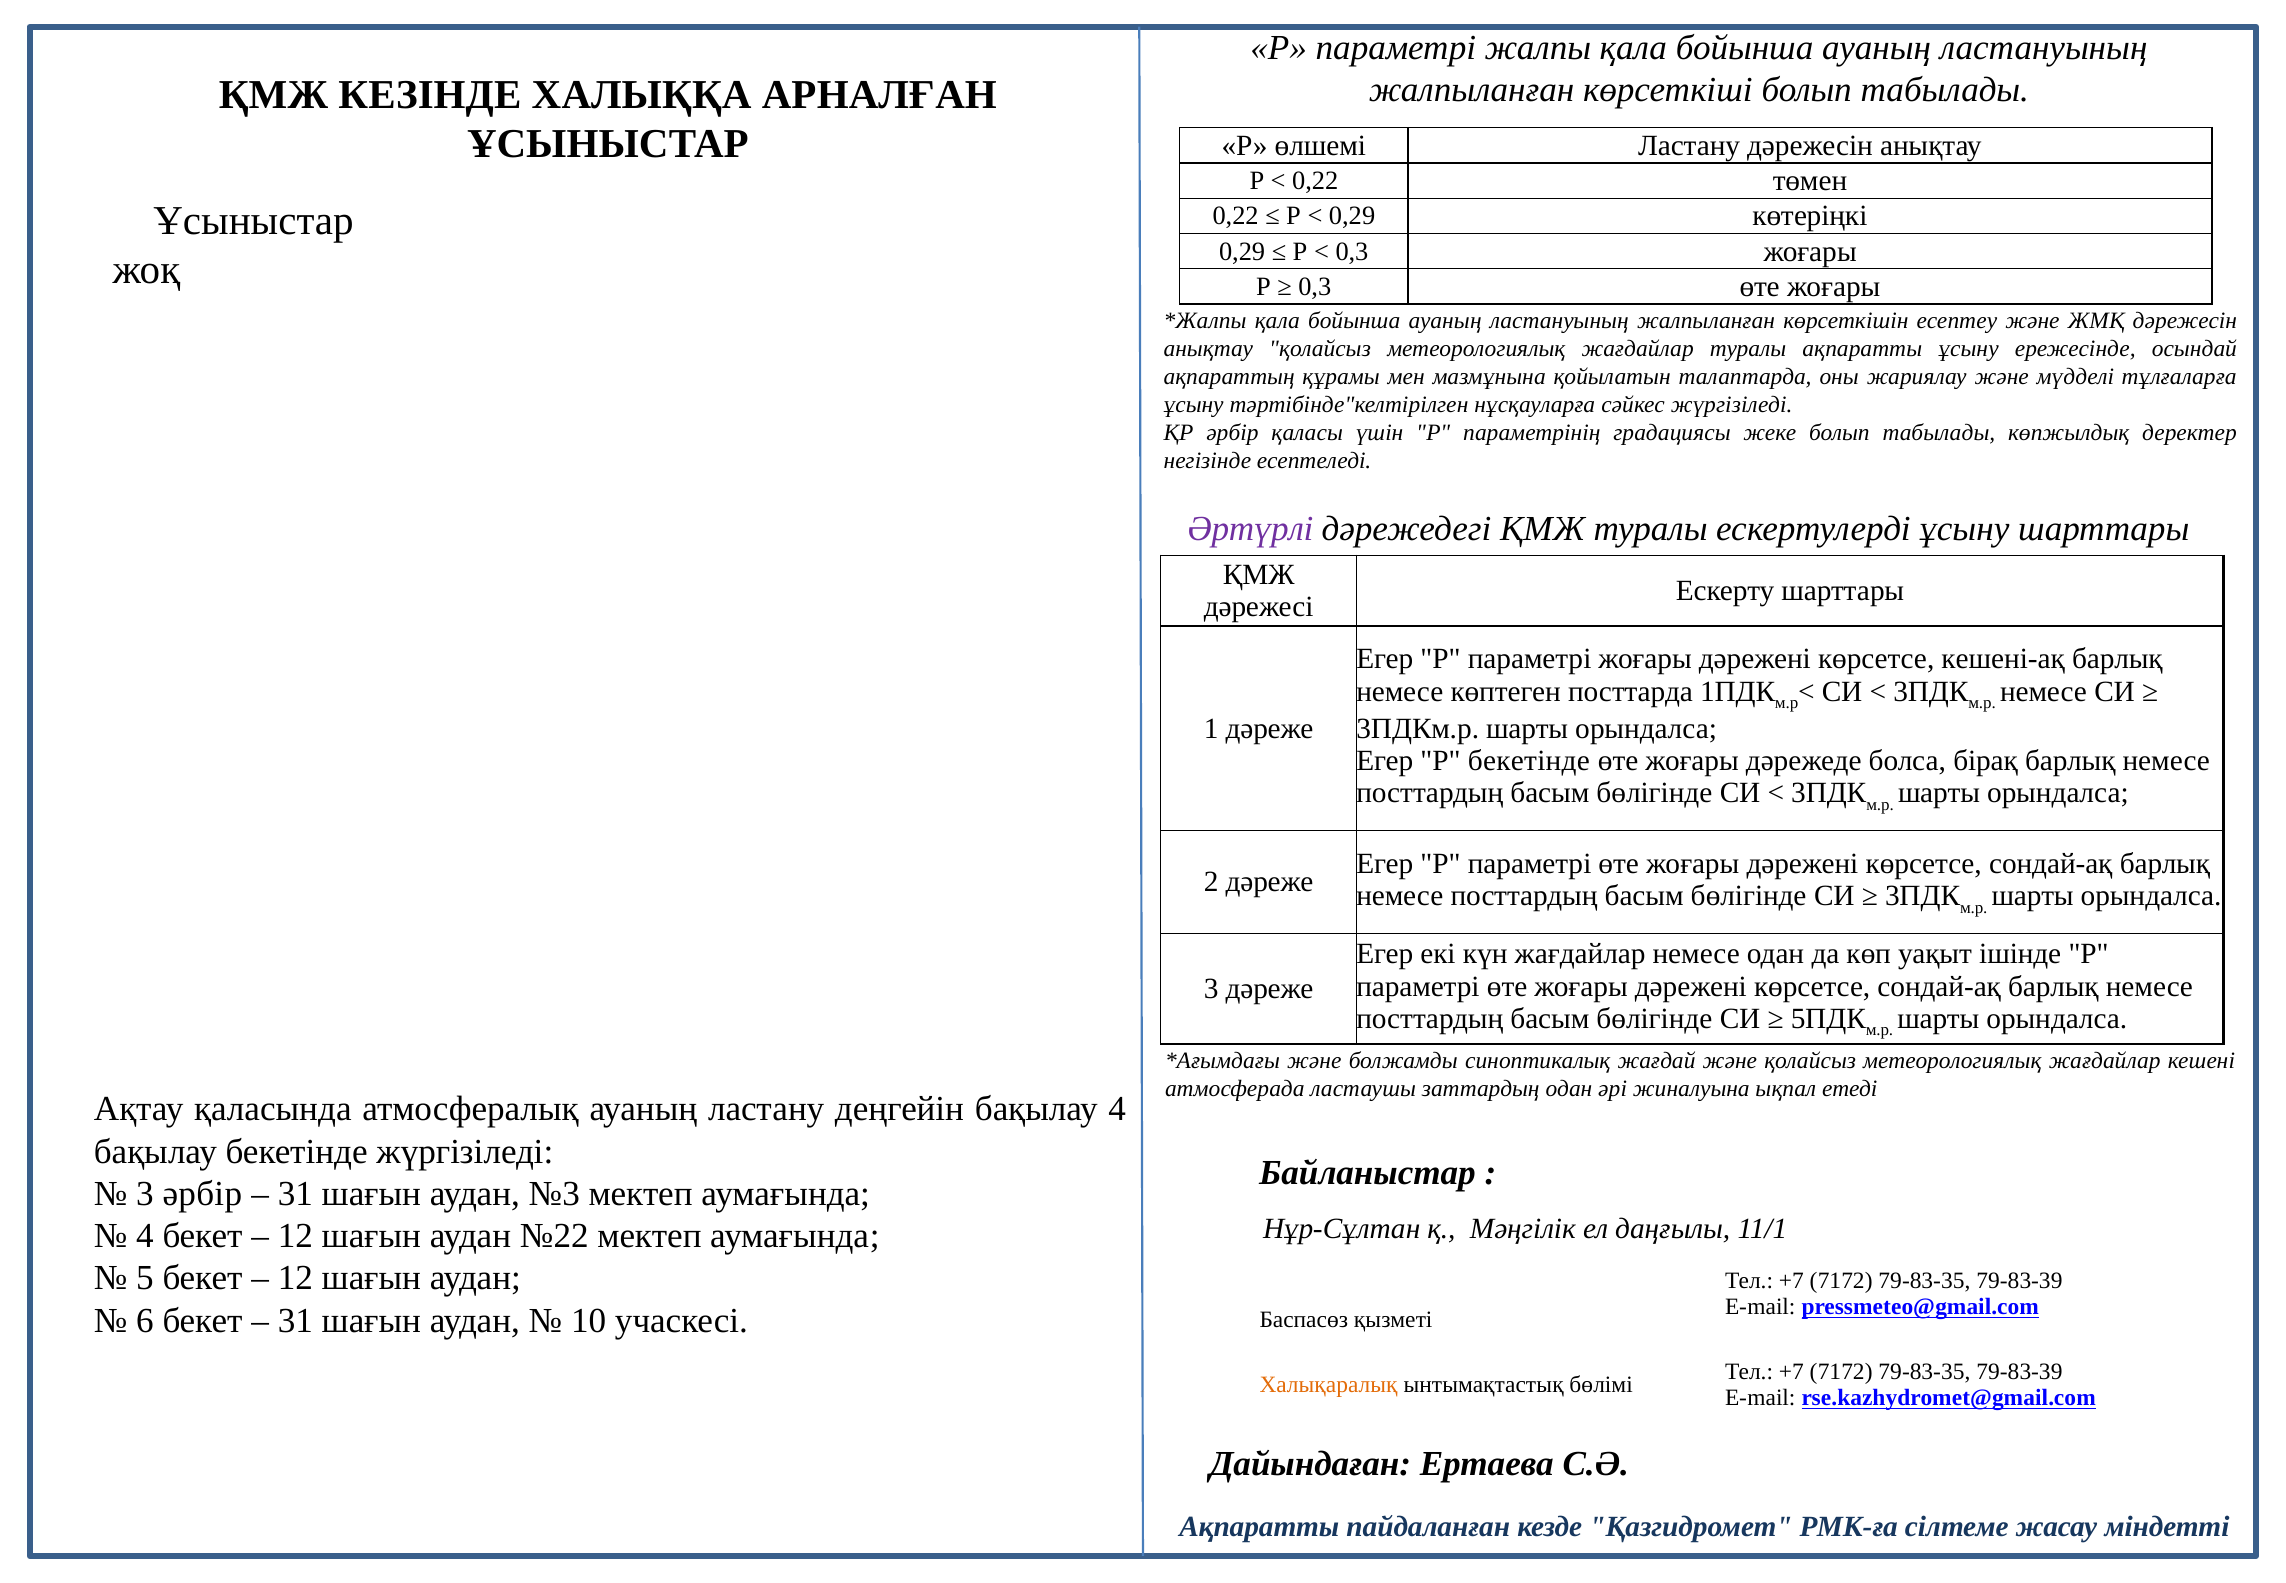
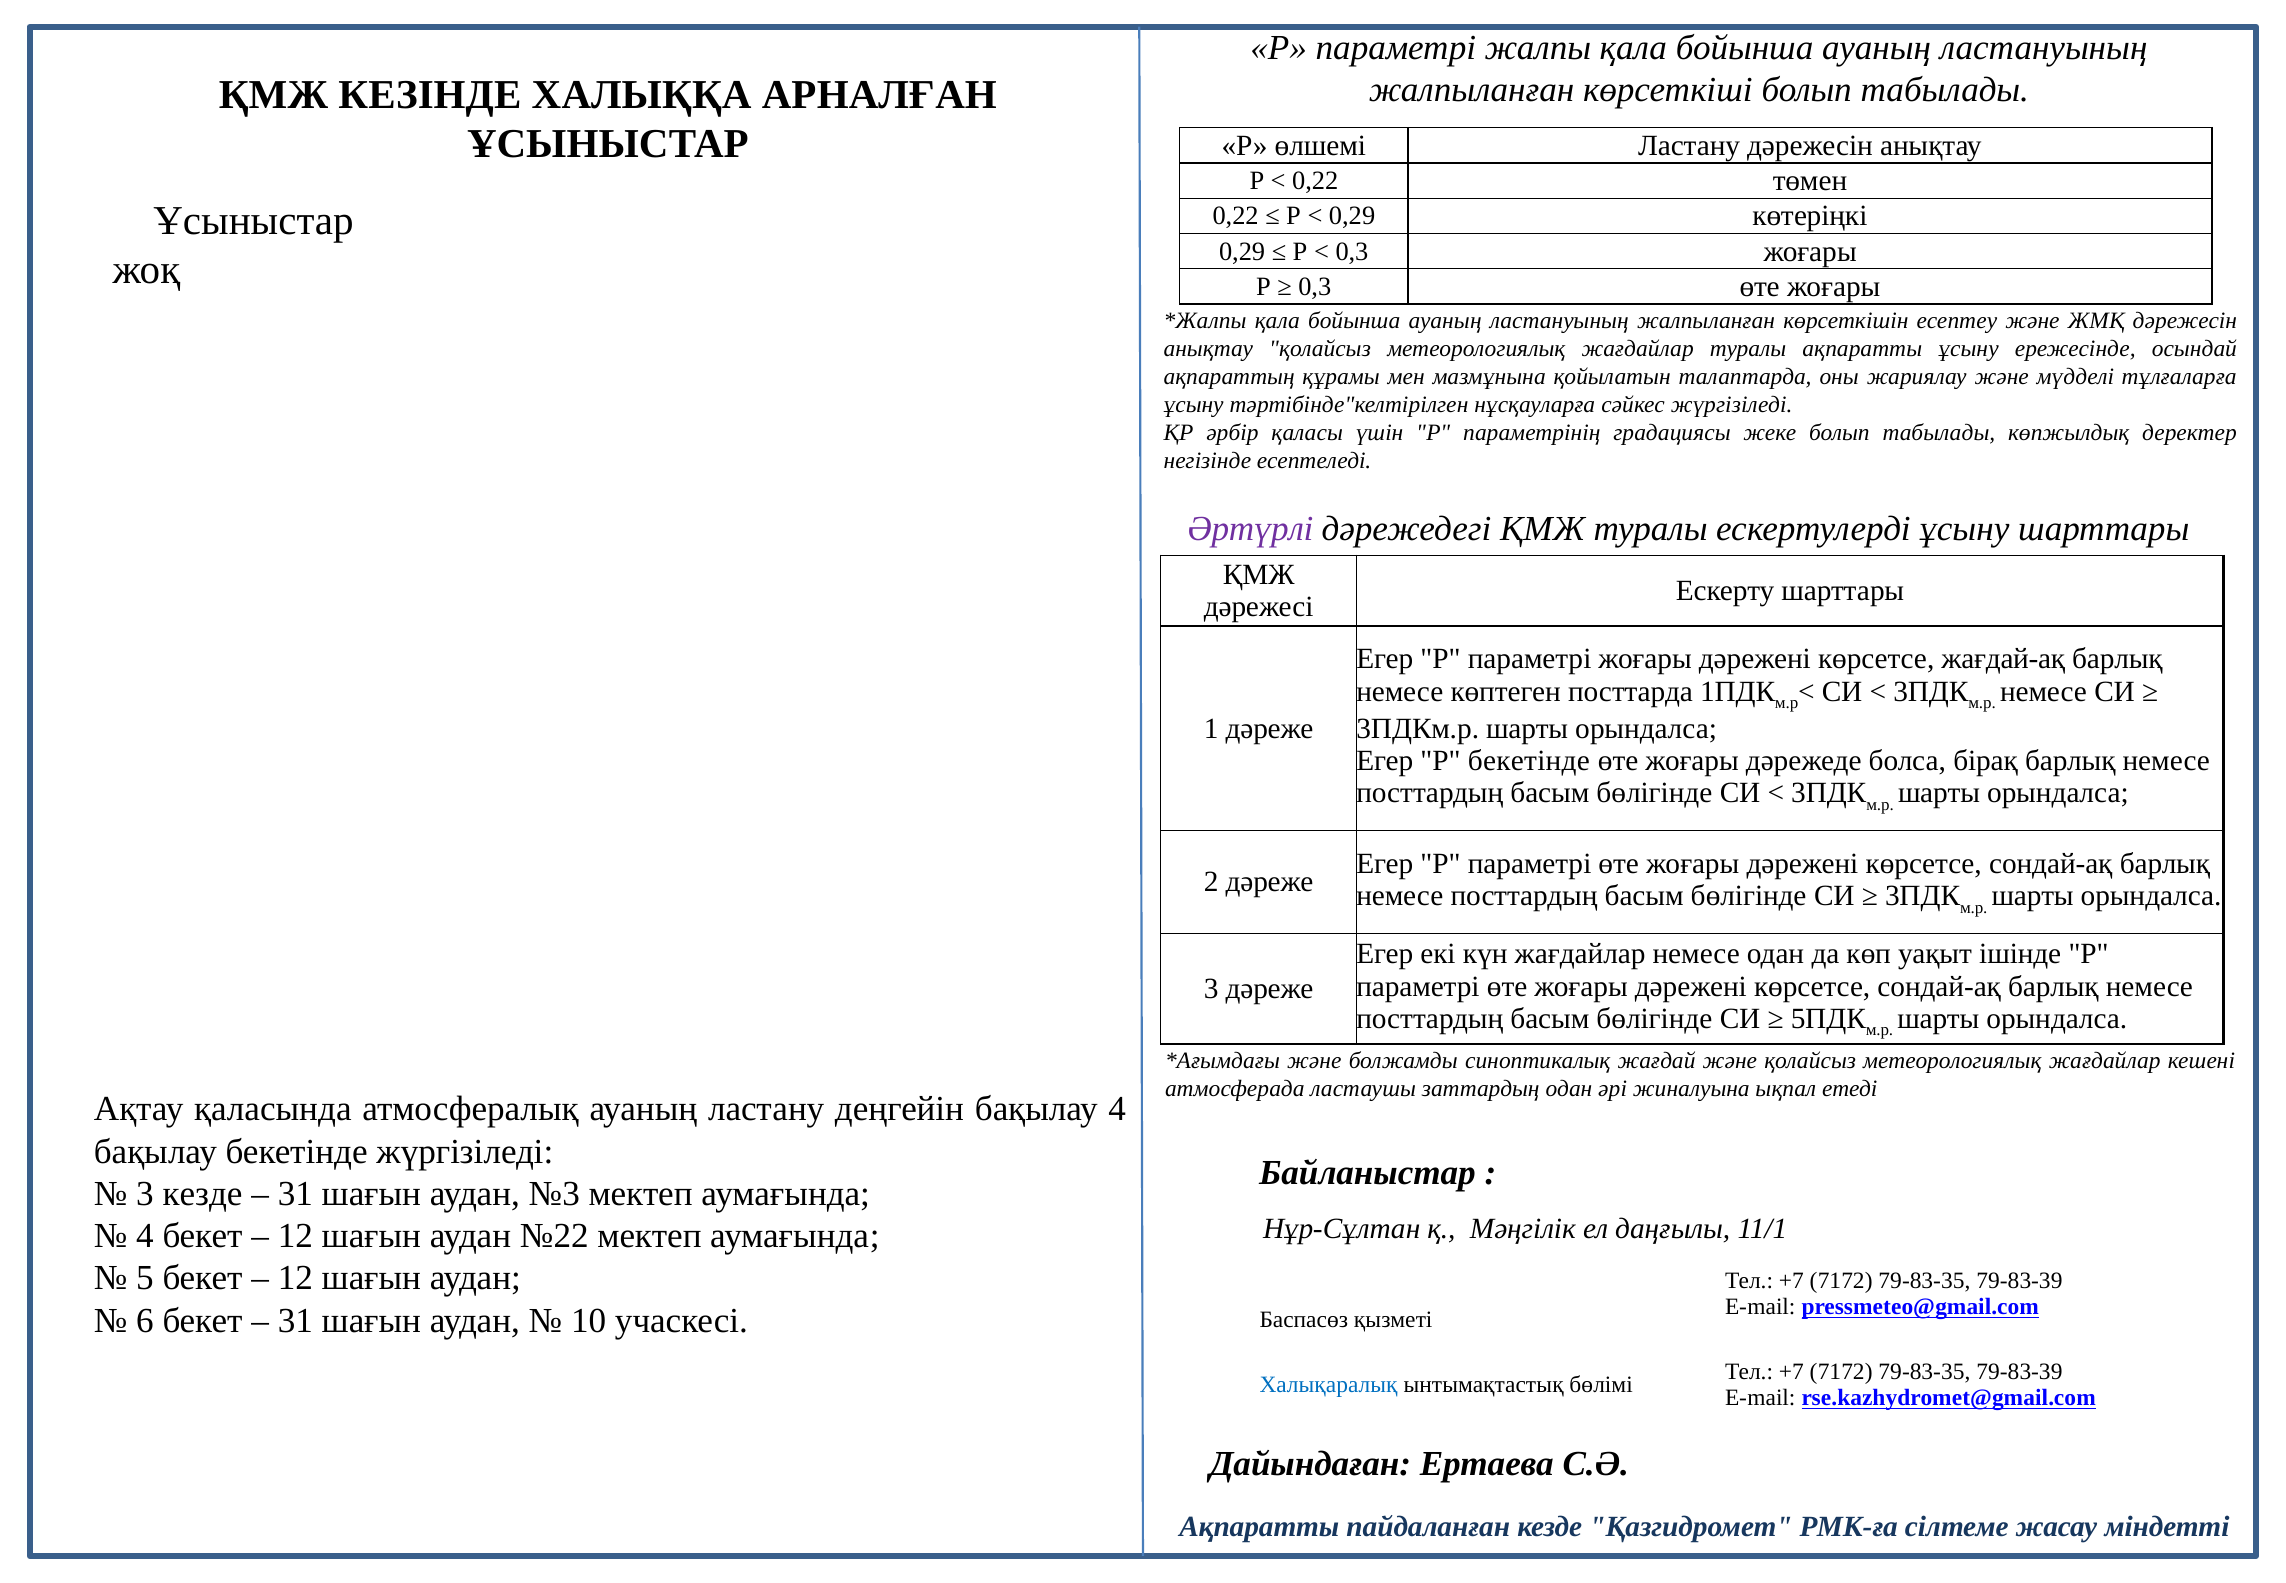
кешені-ақ: кешені-ақ -> жағдай-ақ
3 әрбір: әрбір -> кезде
Халықаралық colour: orange -> blue
